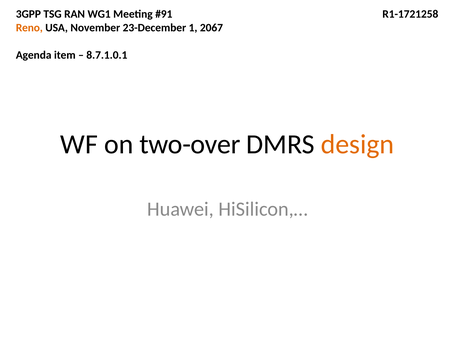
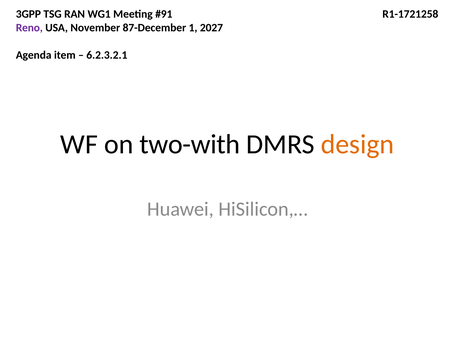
Reno colour: orange -> purple
23-December: 23-December -> 87-December
2067: 2067 -> 2027
8.7.1.0.1: 8.7.1.0.1 -> 6.2.3.2.1
two-over: two-over -> two-with
